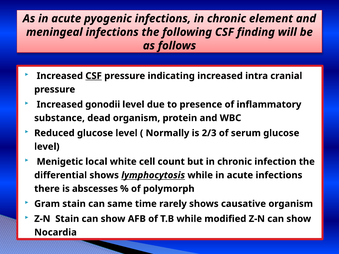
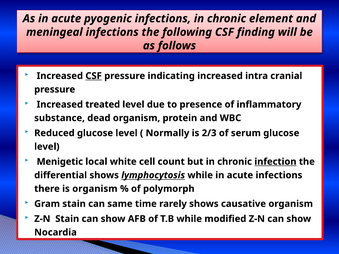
gonodii: gonodii -> treated
infection underline: none -> present
is abscesses: abscesses -> organism
